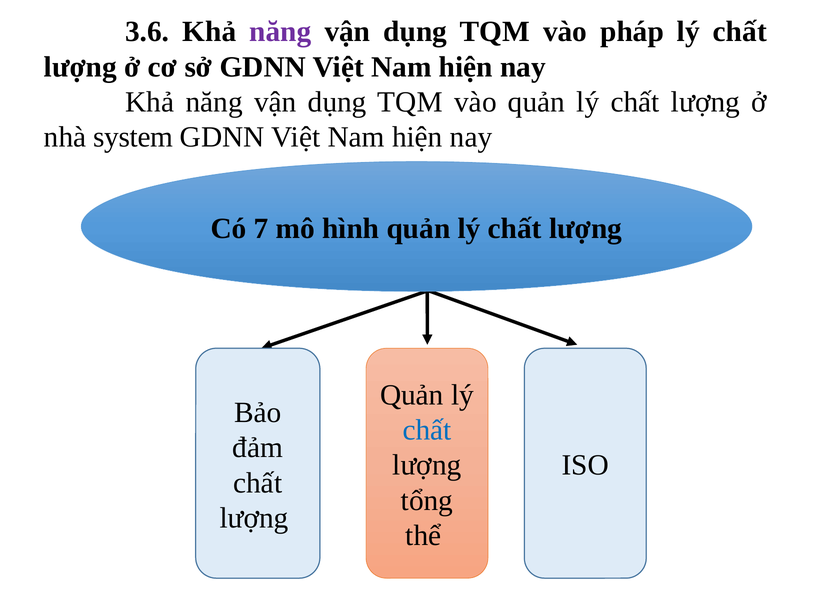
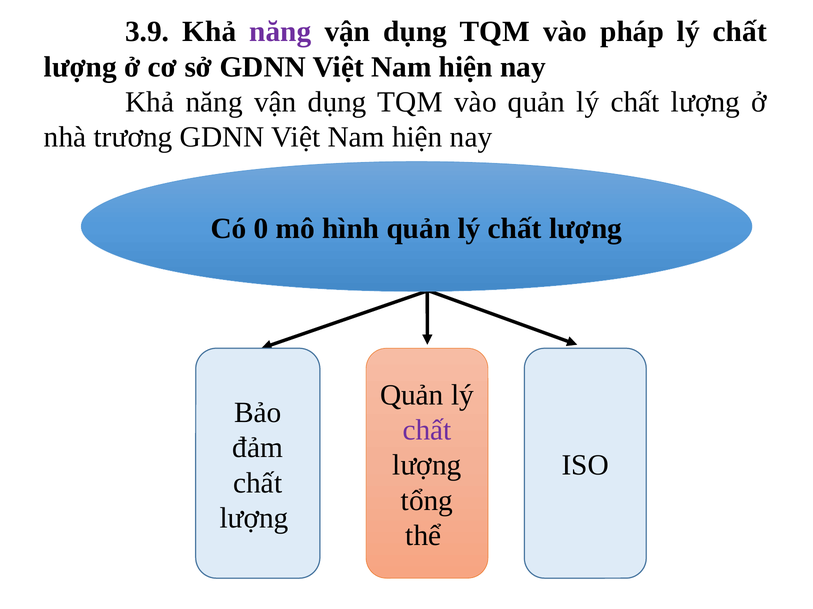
3.6: 3.6 -> 3.9
system: system -> trương
7: 7 -> 0
chất at (427, 431) colour: blue -> purple
